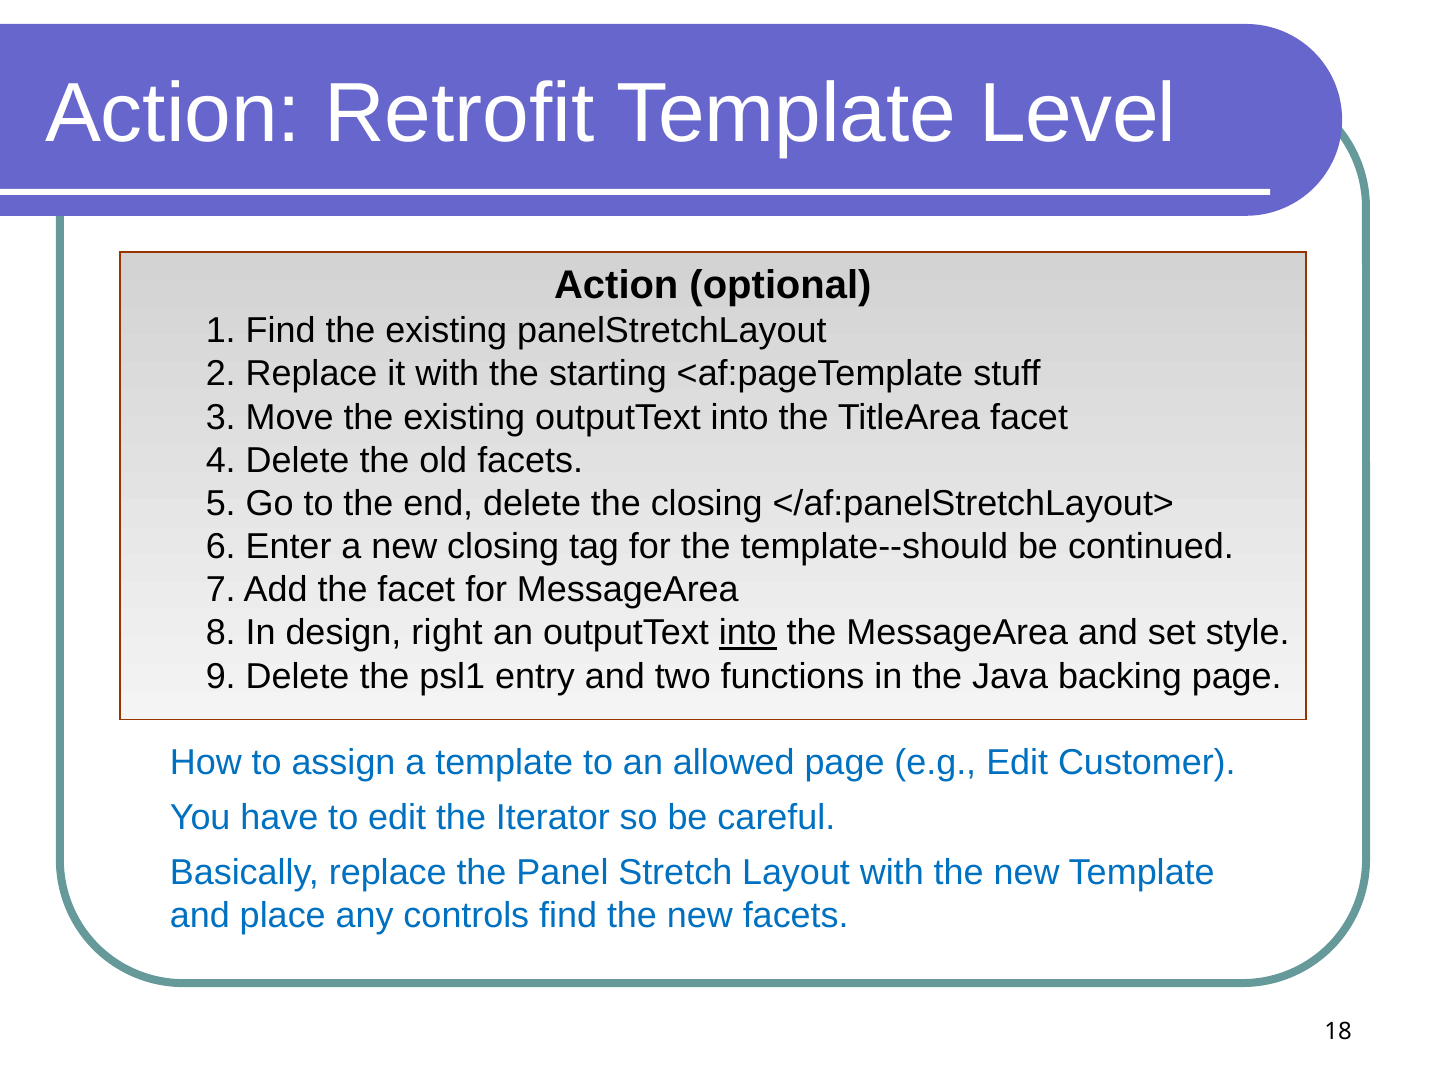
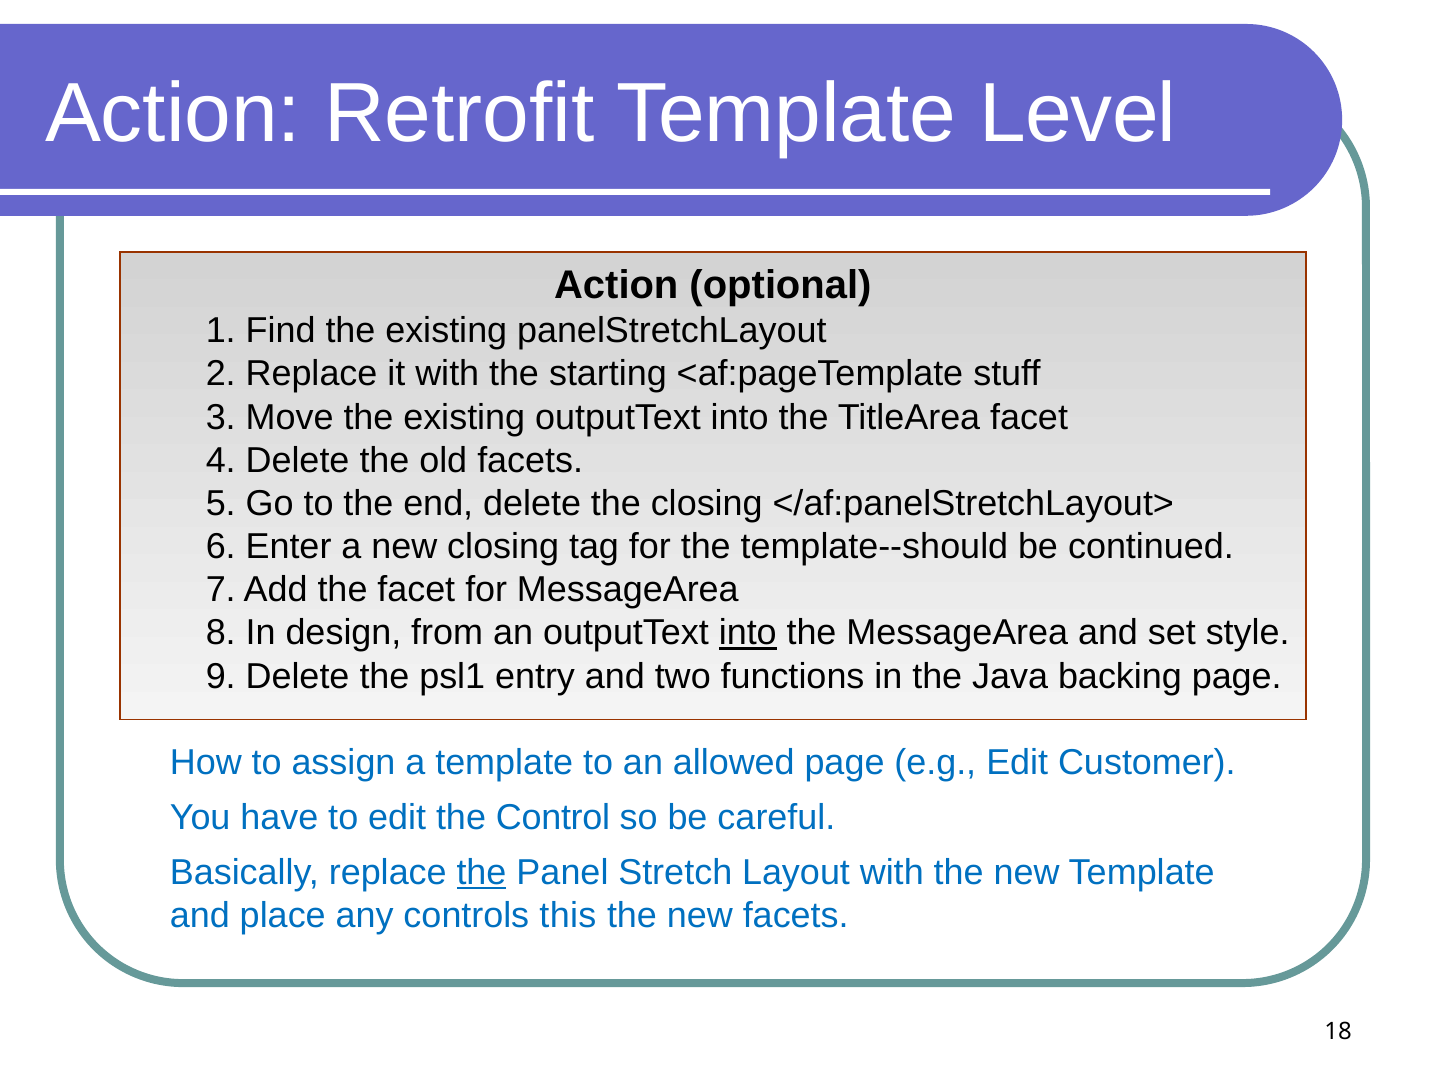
right: right -> from
Iterator: Iterator -> Control
the at (482, 872) underline: none -> present
controls find: find -> this
